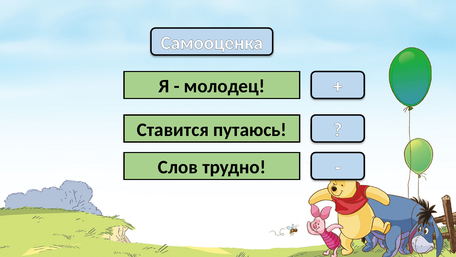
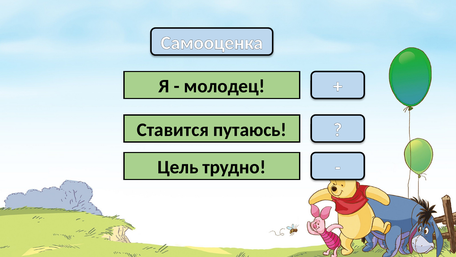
Слов: Слов -> Цель
